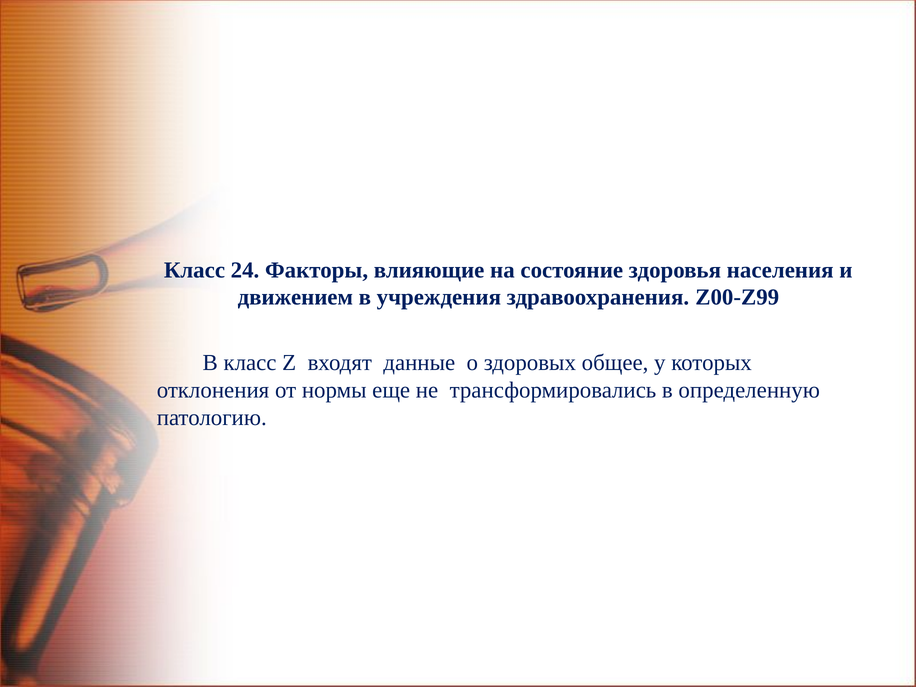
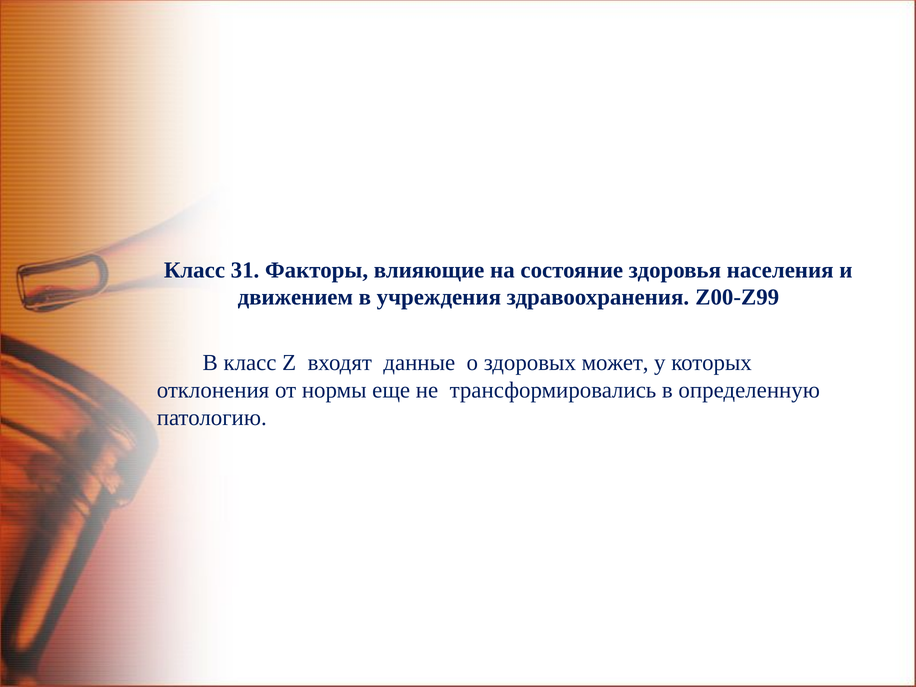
24: 24 -> 31
общее: общее -> может
